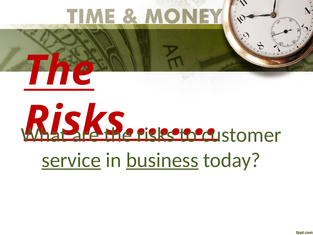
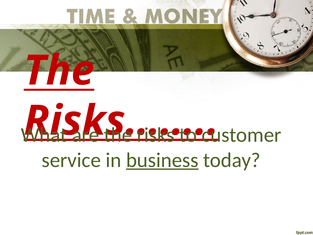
service underline: present -> none
